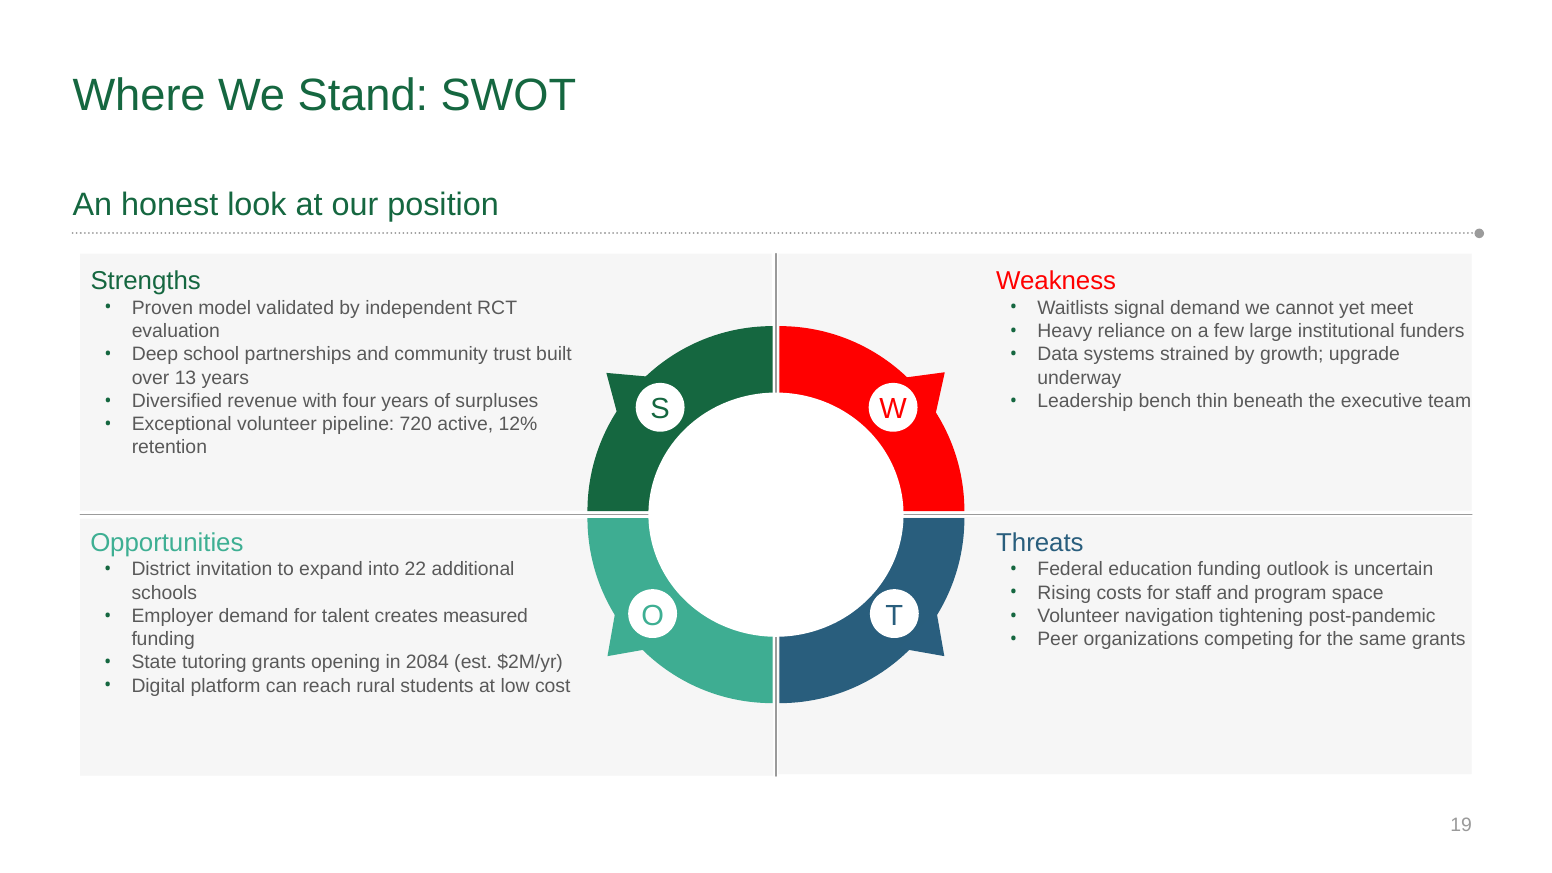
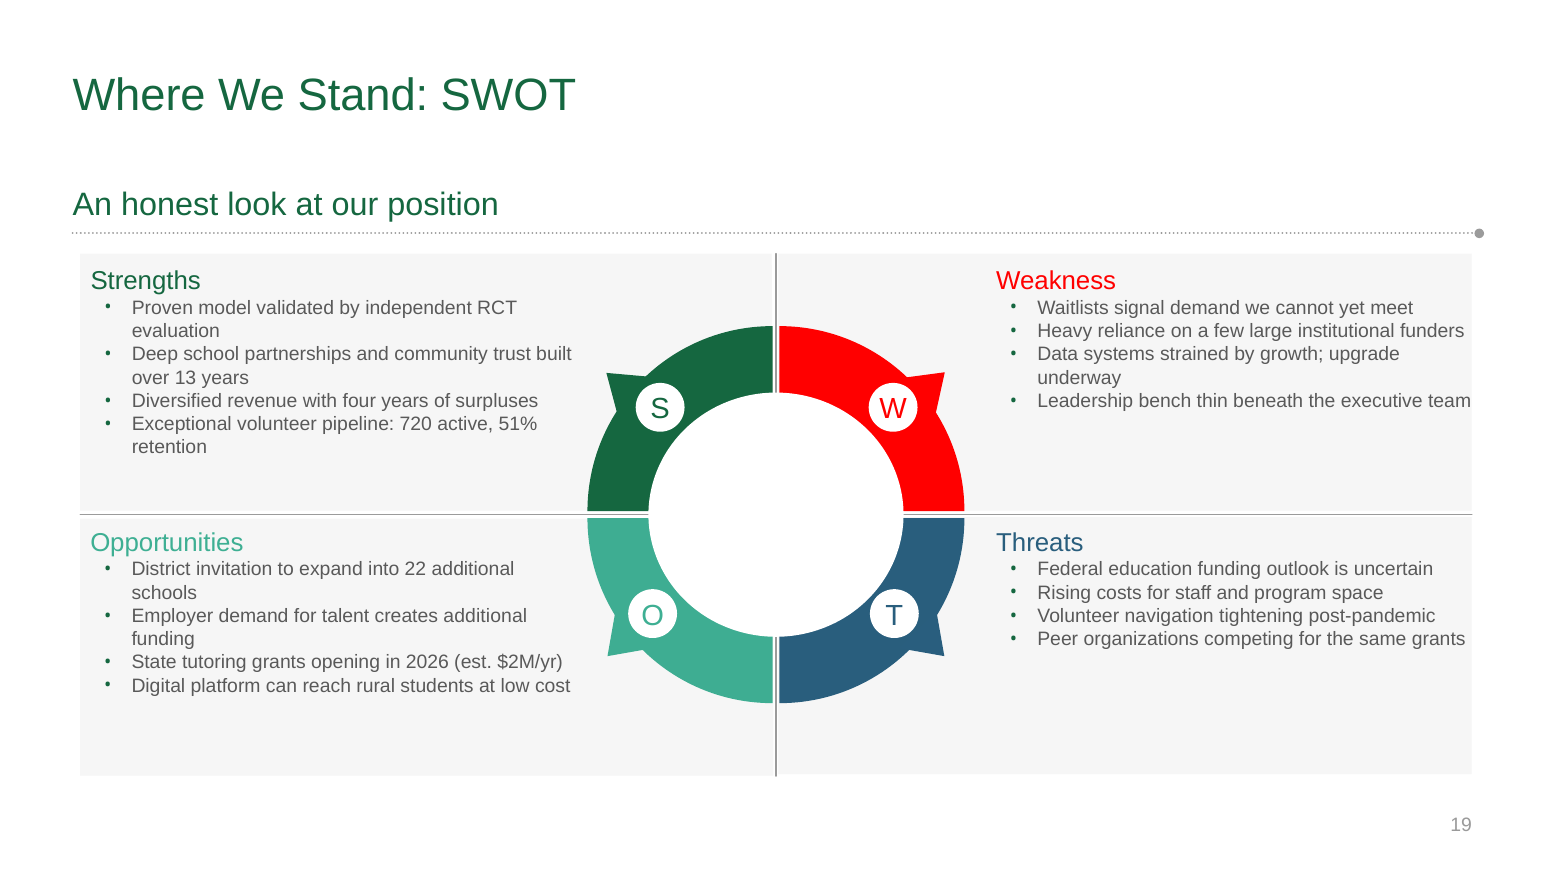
12%: 12% -> 51%
creates measured: measured -> additional
2084: 2084 -> 2026
